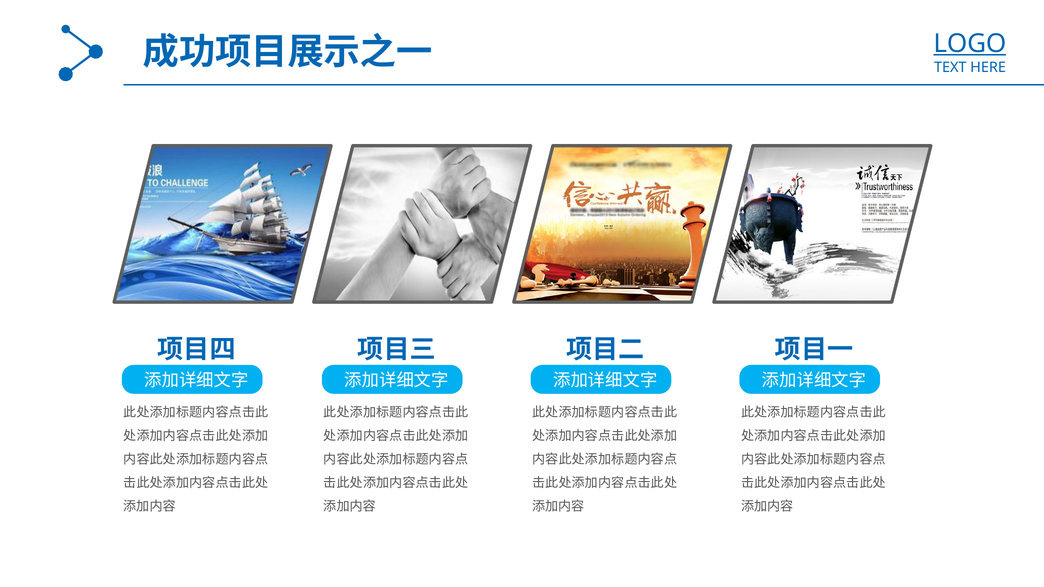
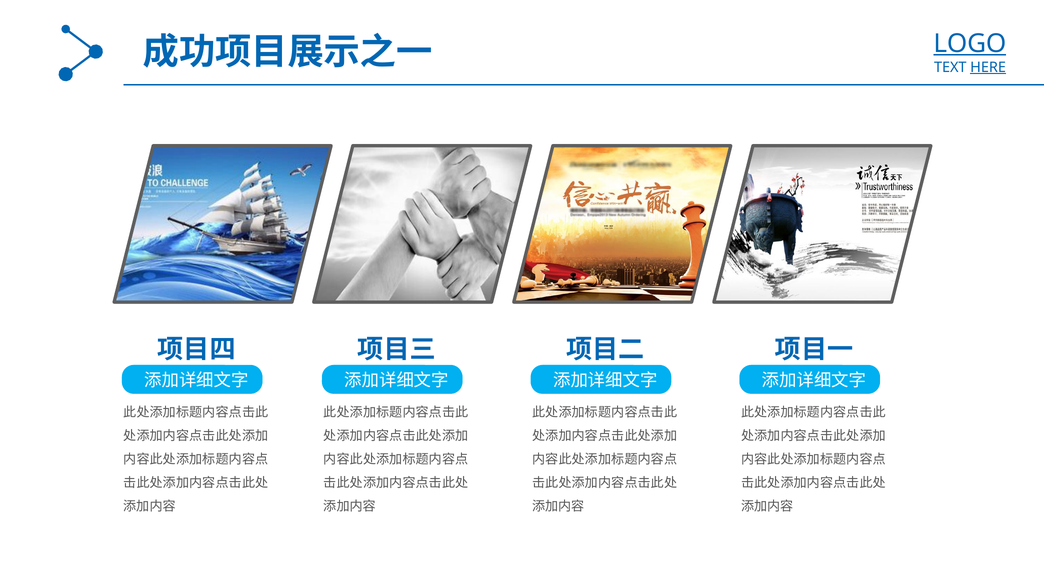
HERE underline: none -> present
